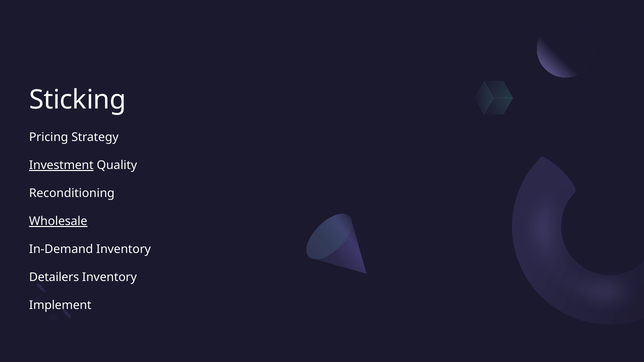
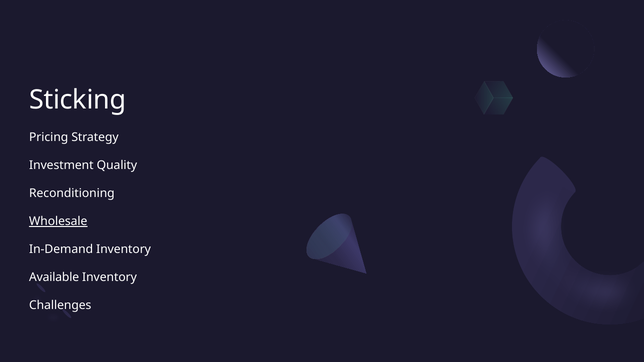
Investment underline: present -> none
Detailers: Detailers -> Available
Implement: Implement -> Challenges
